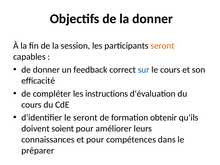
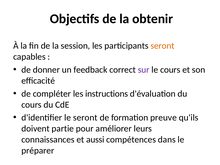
la donner: donner -> obtenir
sur colour: blue -> purple
obtenir: obtenir -> preuve
soient: soient -> partie
et pour: pour -> aussi
